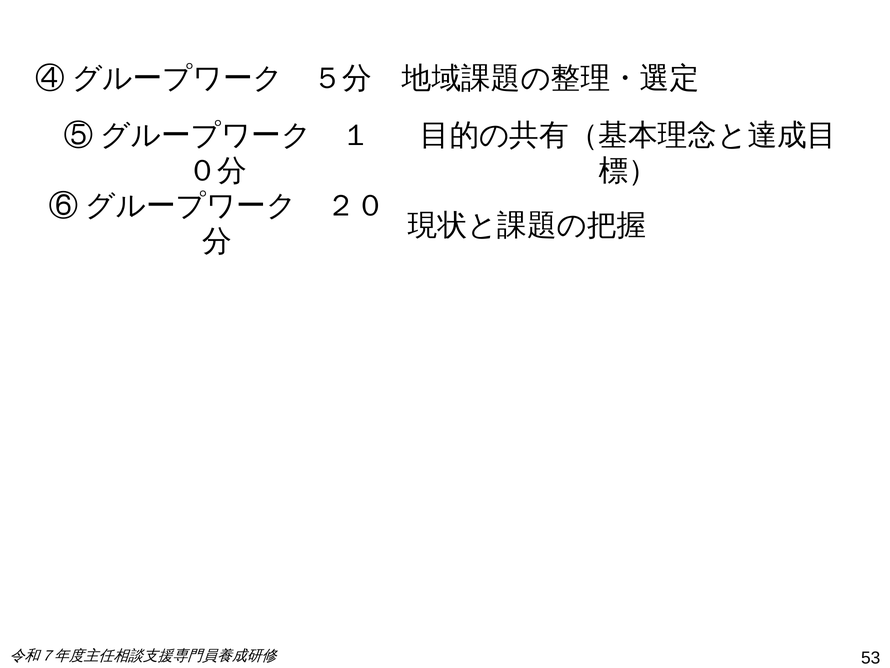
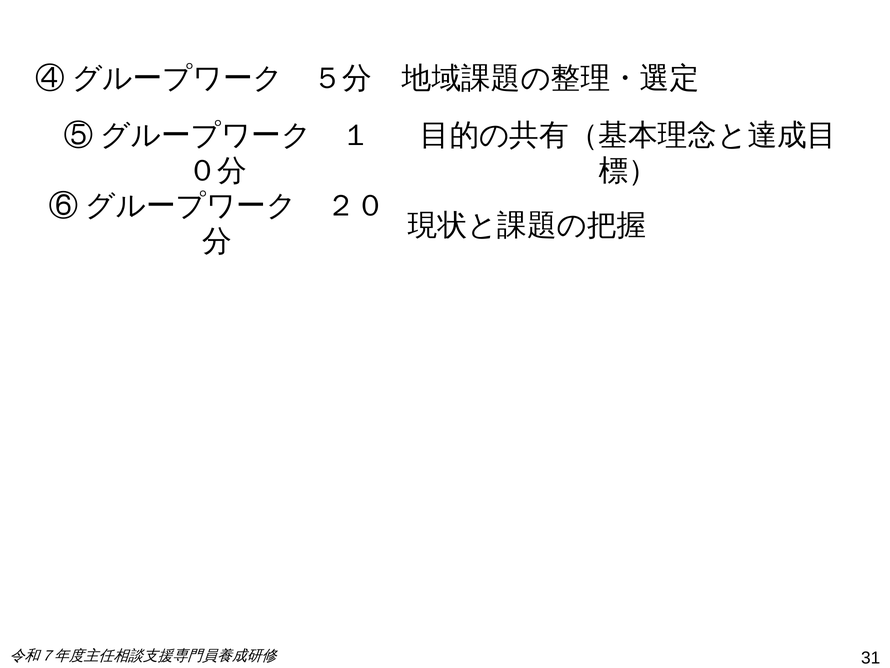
53: 53 -> 31
